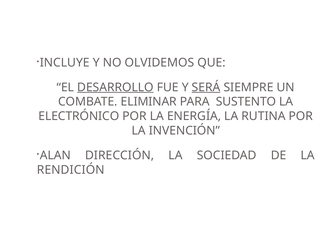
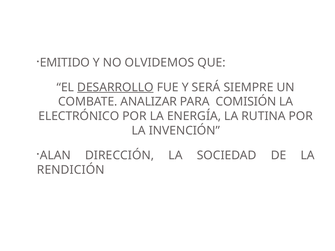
INCLUYE: INCLUYE -> EMITIDO
SERÁ underline: present -> none
ELIMINAR: ELIMINAR -> ANALIZAR
SUSTENTO: SUSTENTO -> COMISIÓN
